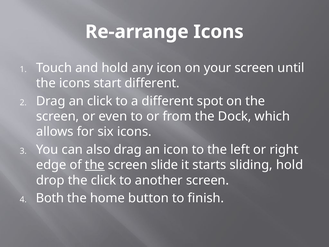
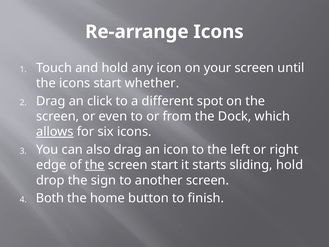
start different: different -> whether
allows underline: none -> present
screen slide: slide -> start
the click: click -> sign
